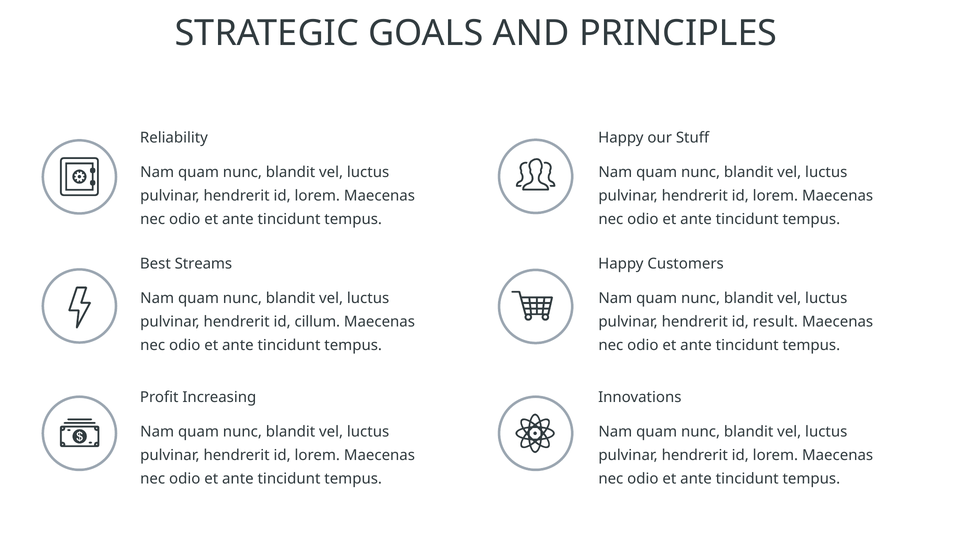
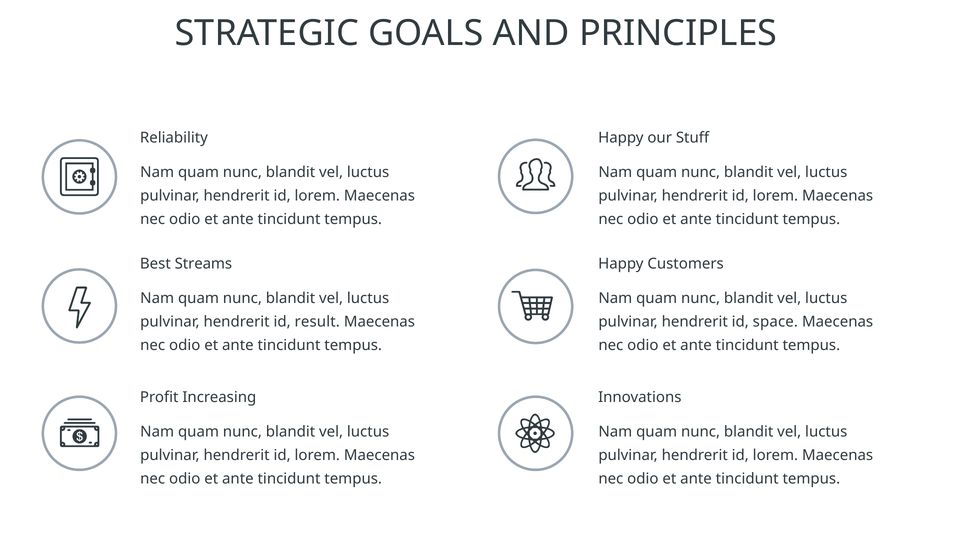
cillum: cillum -> result
result: result -> space
